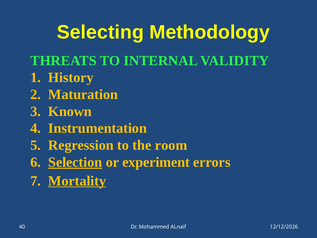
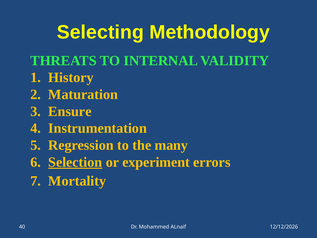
Known: Known -> Ensure
room: room -> many
Mortality underline: present -> none
